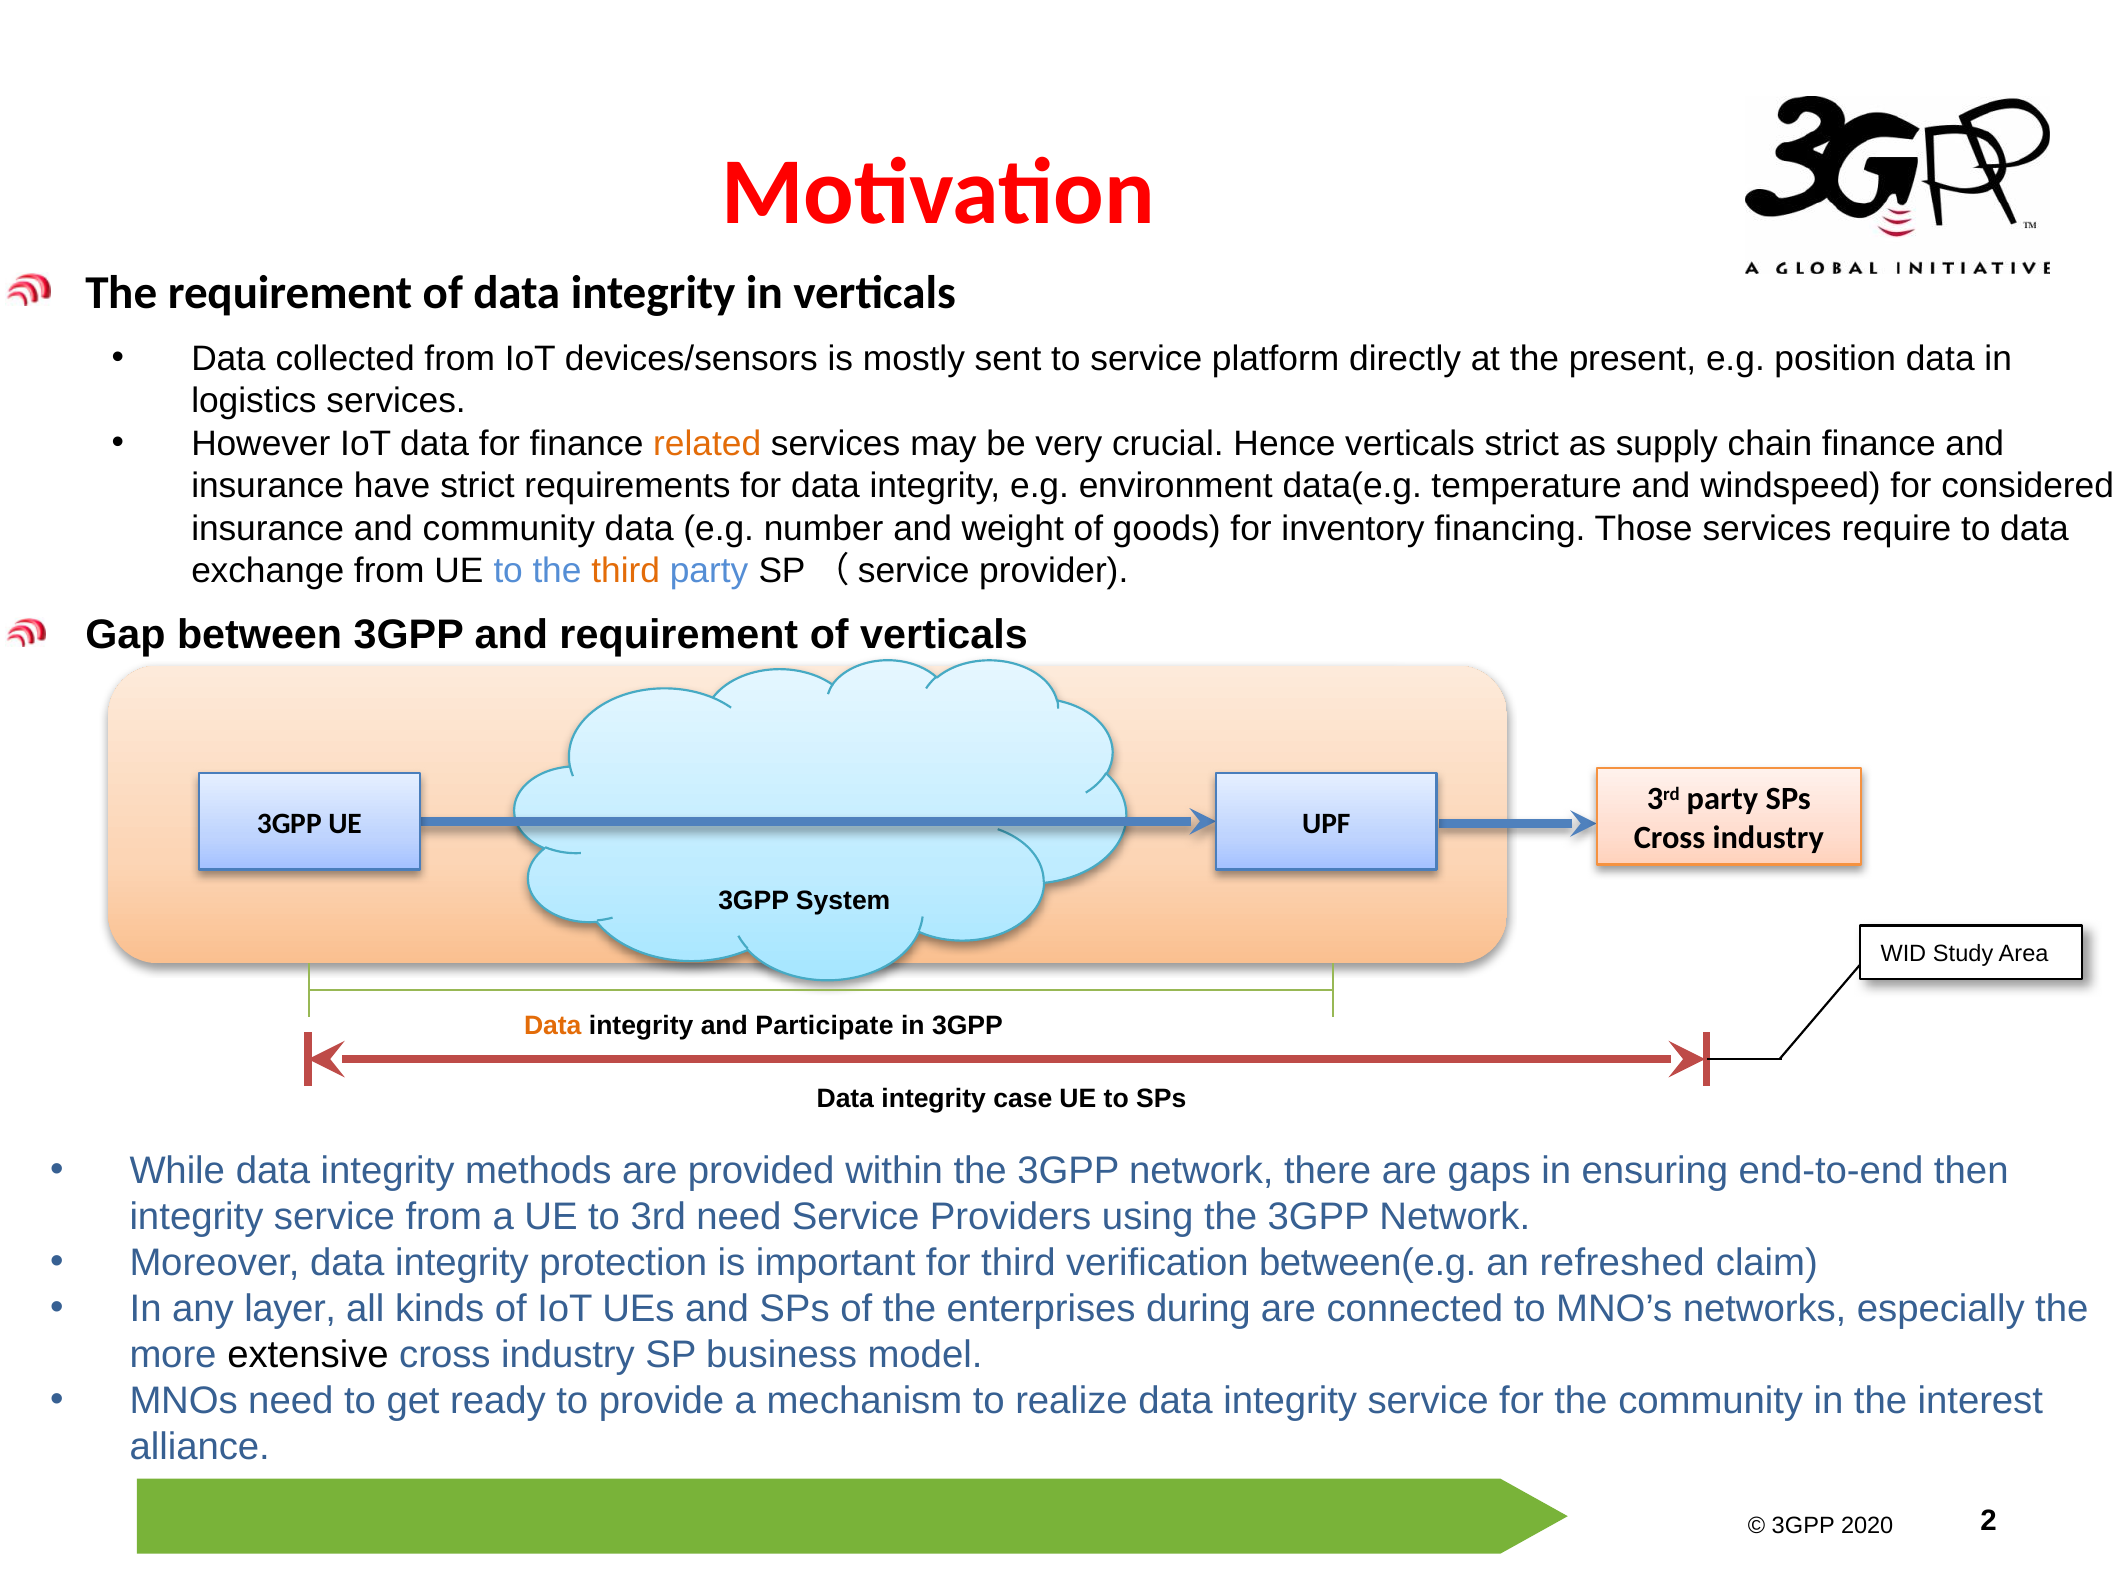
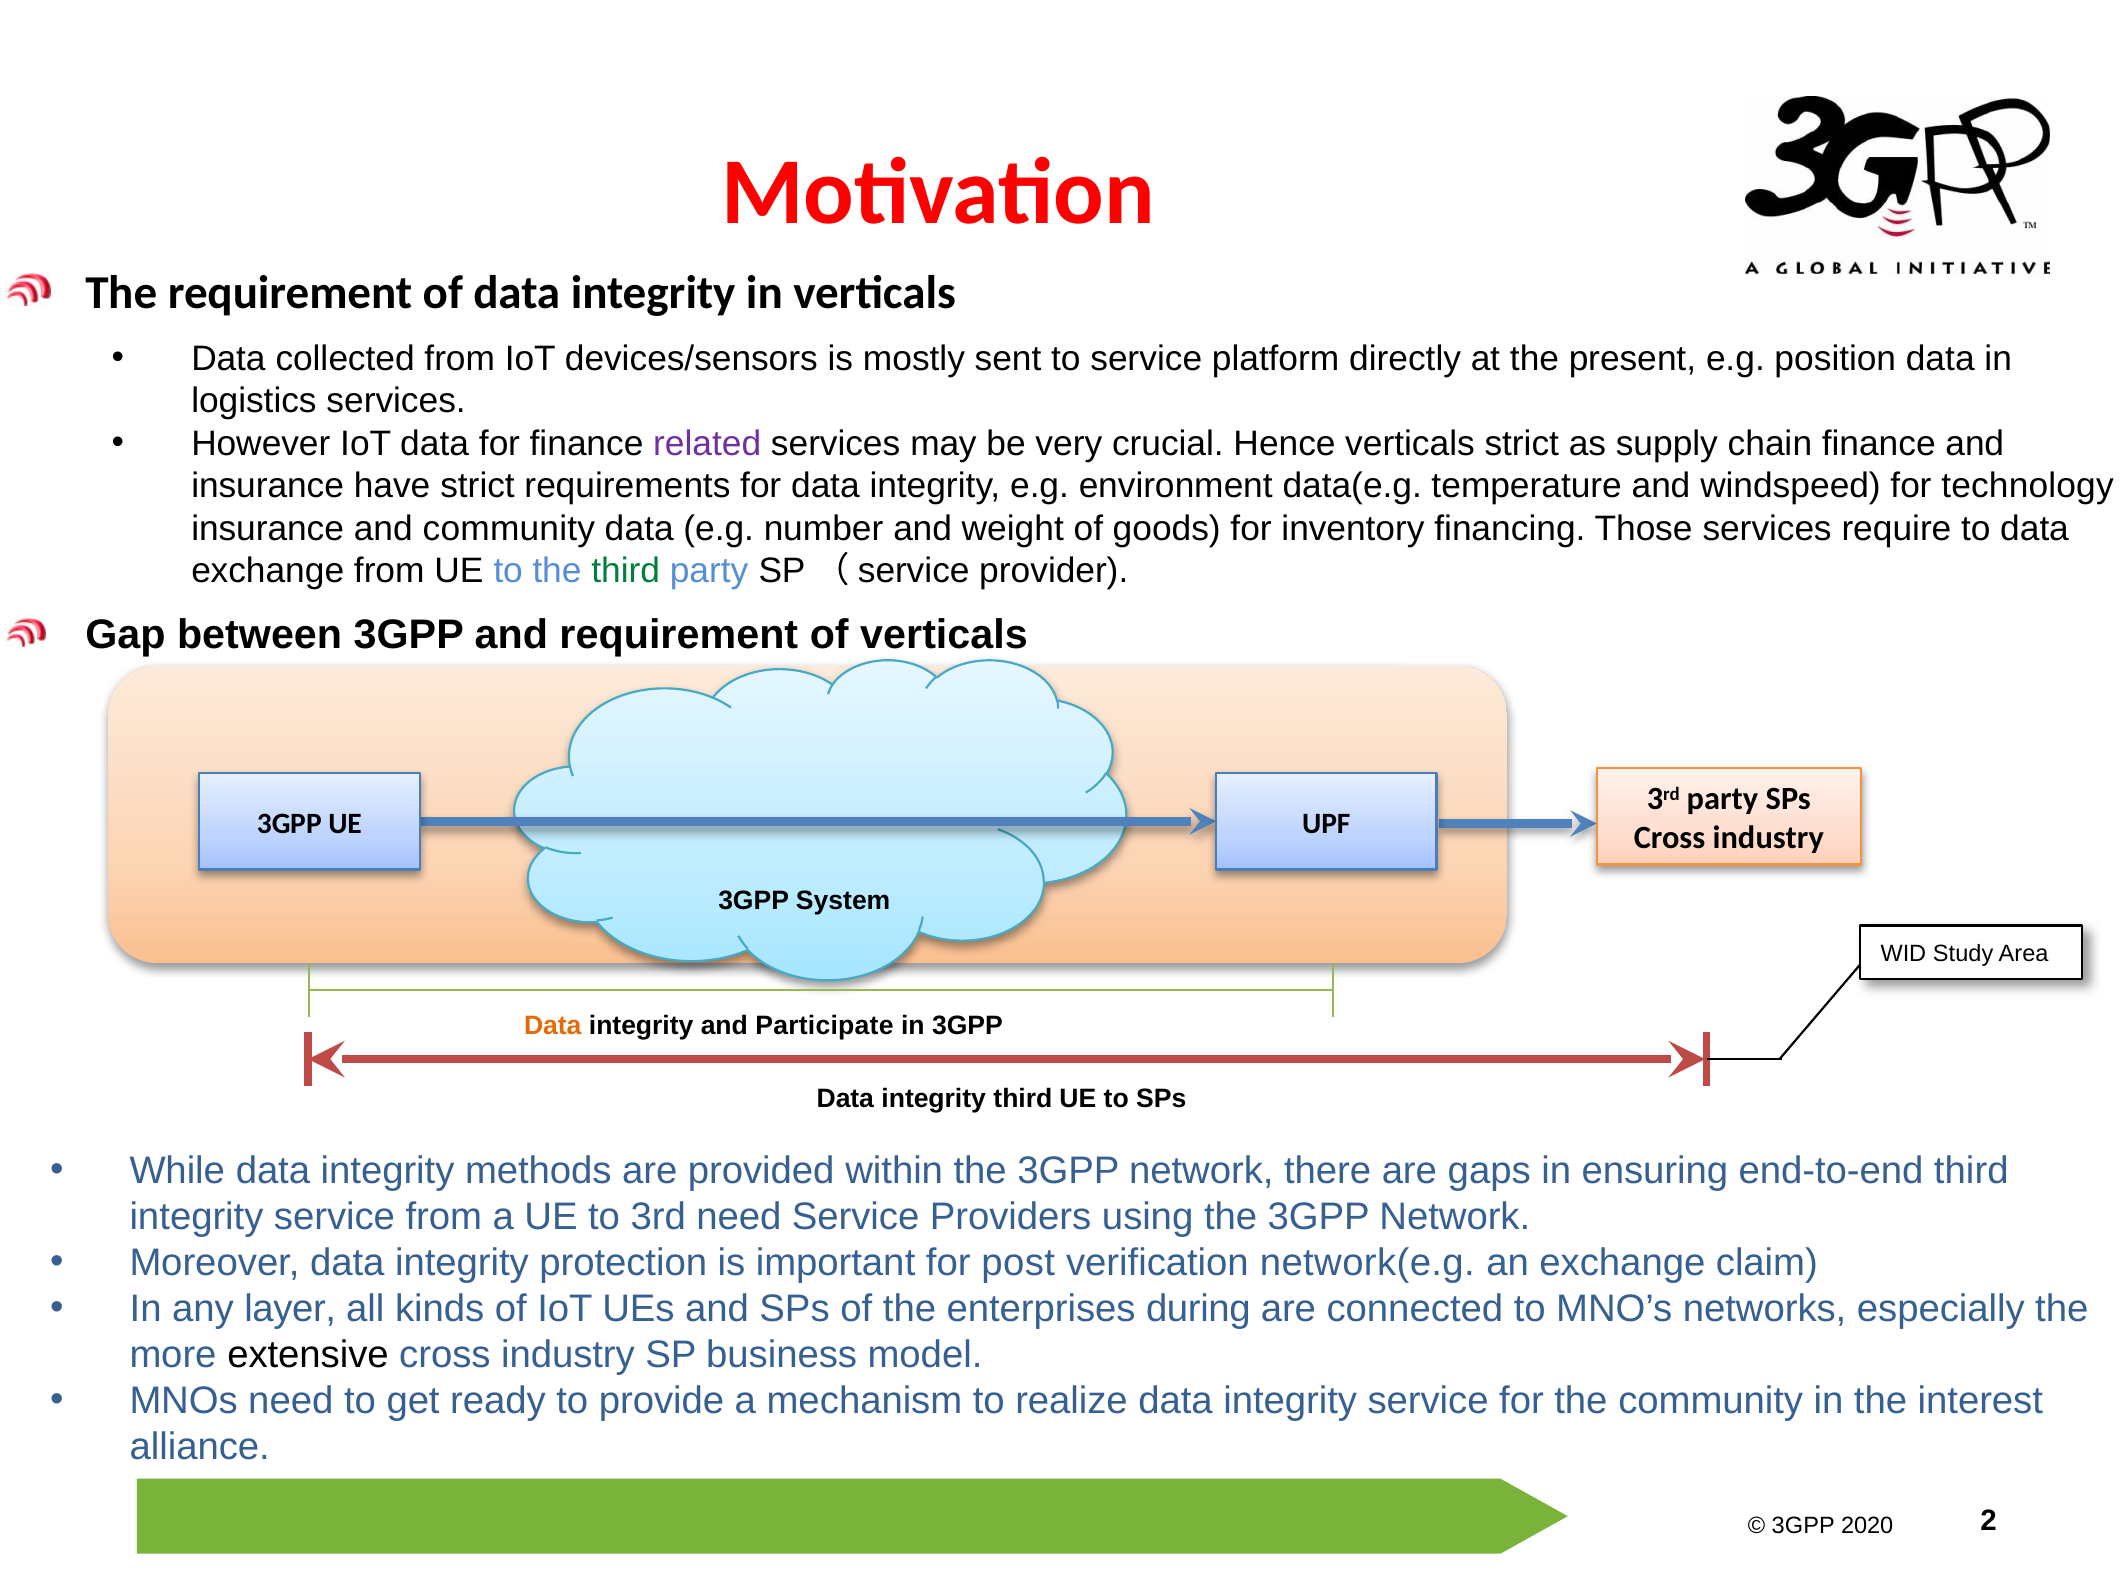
related colour: orange -> purple
considered: considered -> technology
third at (626, 571) colour: orange -> green
integrity case: case -> third
end-to-end then: then -> third
for third: third -> post
between(e.g: between(e.g -> network(e.g
an refreshed: refreshed -> exchange
